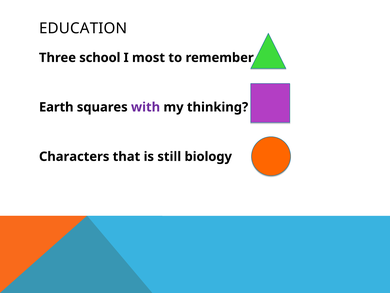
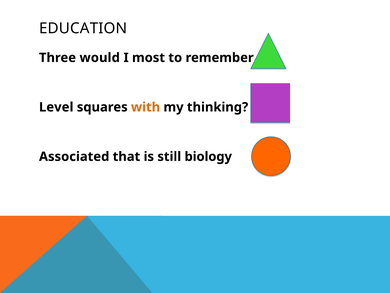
school: school -> would
Earth: Earth -> Level
with colour: purple -> orange
Characters: Characters -> Associated
